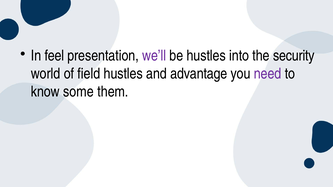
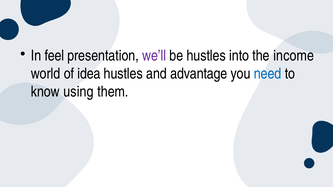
security: security -> income
field: field -> idea
need colour: purple -> blue
some: some -> using
